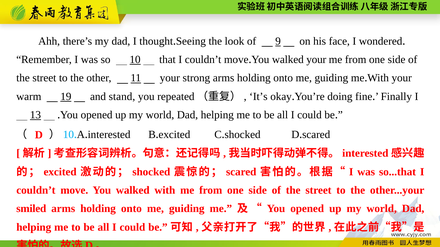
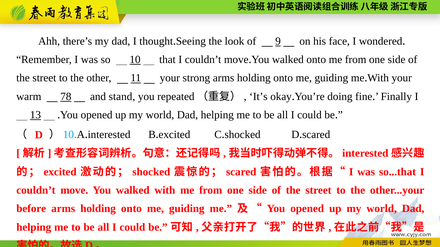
walked your: your -> onto
19: 19 -> 78
smiled: smiled -> before
